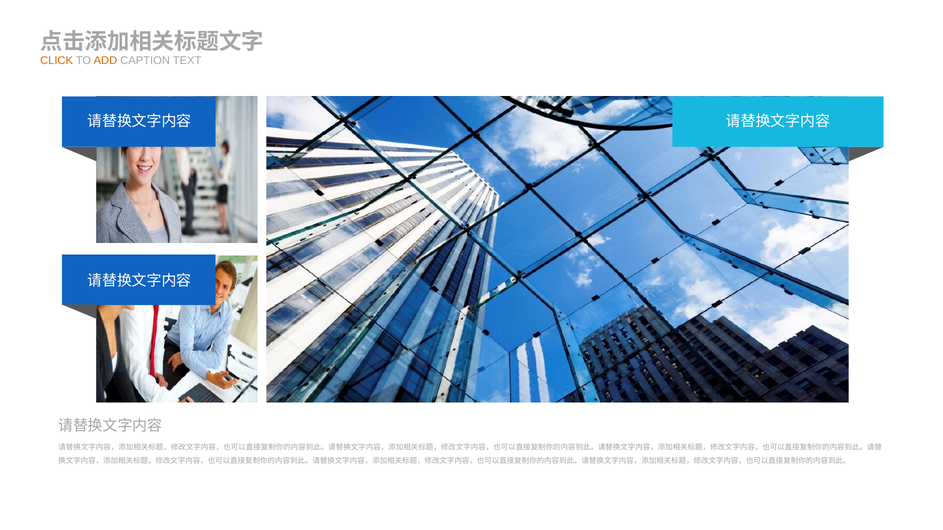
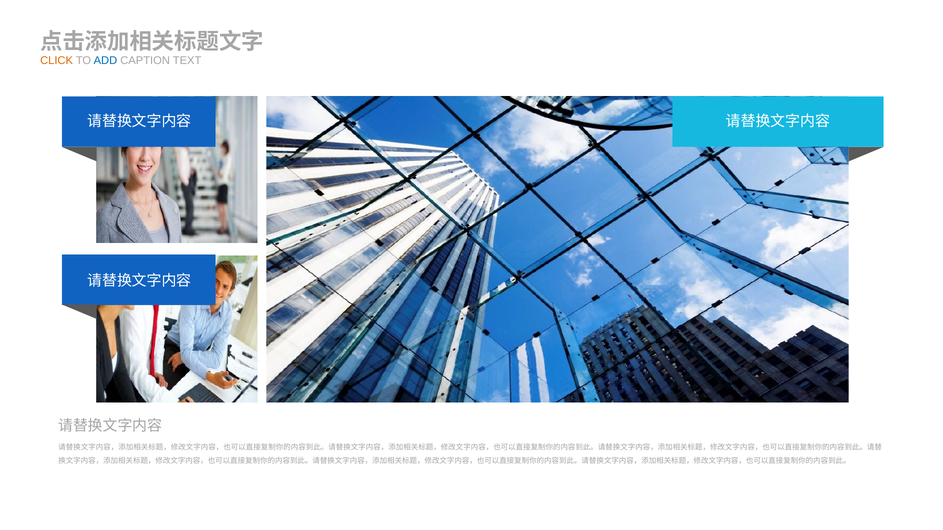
ADD colour: orange -> blue
